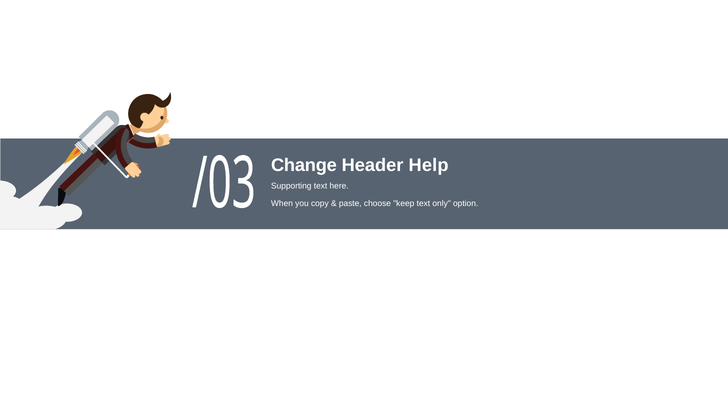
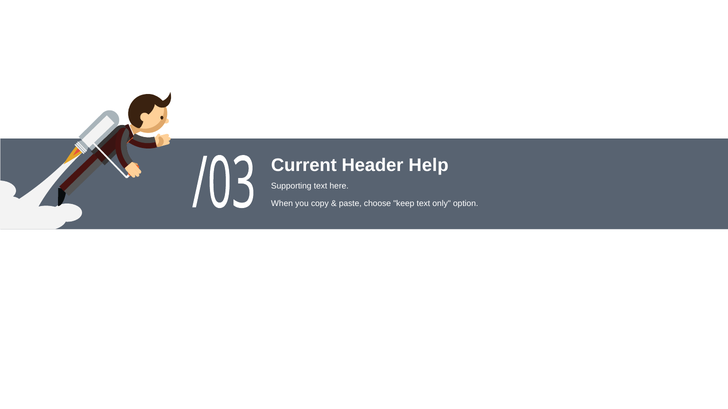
Change: Change -> Current
